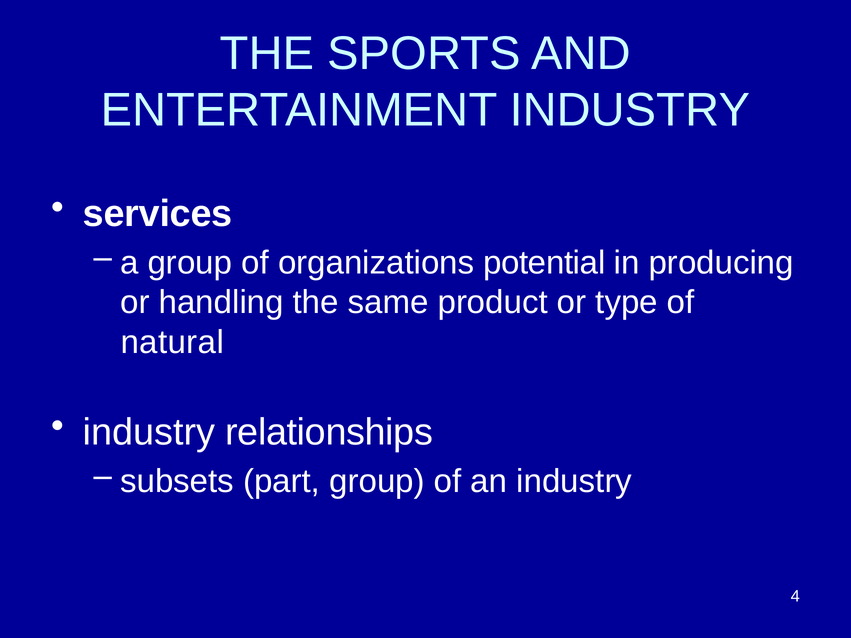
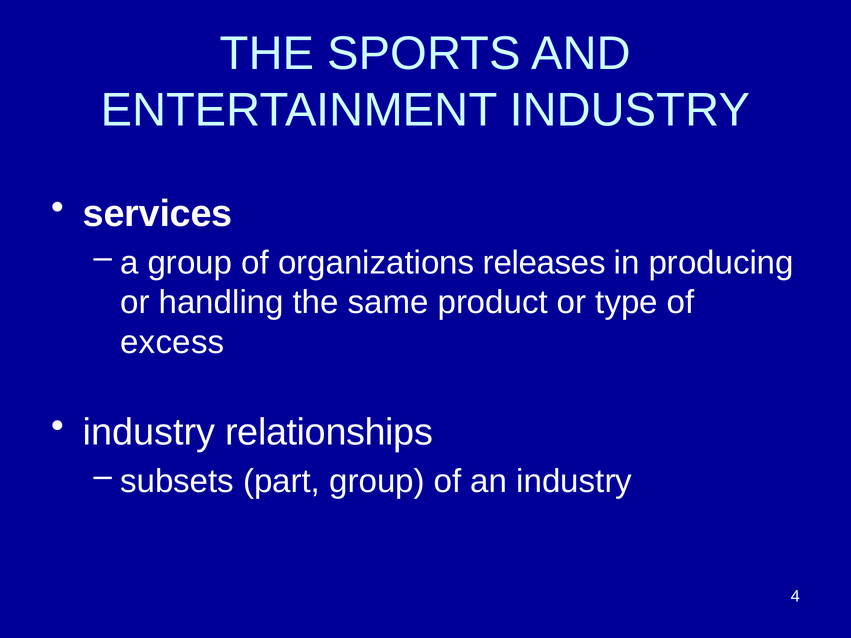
potential: potential -> releases
natural: natural -> excess
